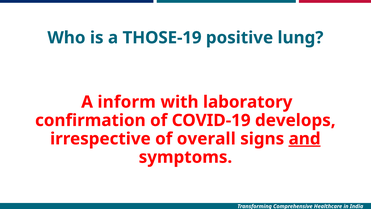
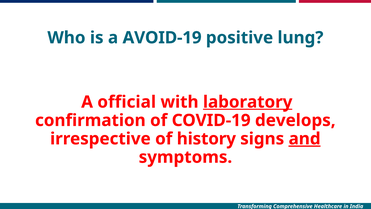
THOSE-19: THOSE-19 -> AVOID-19
inform: inform -> official
laboratory underline: none -> present
overall: overall -> history
